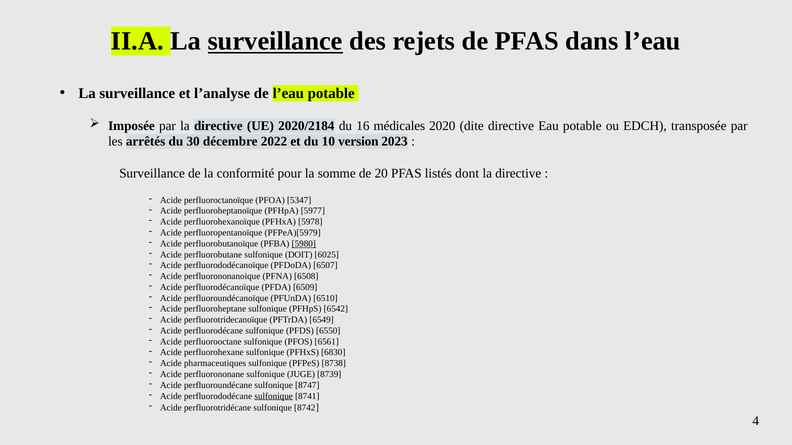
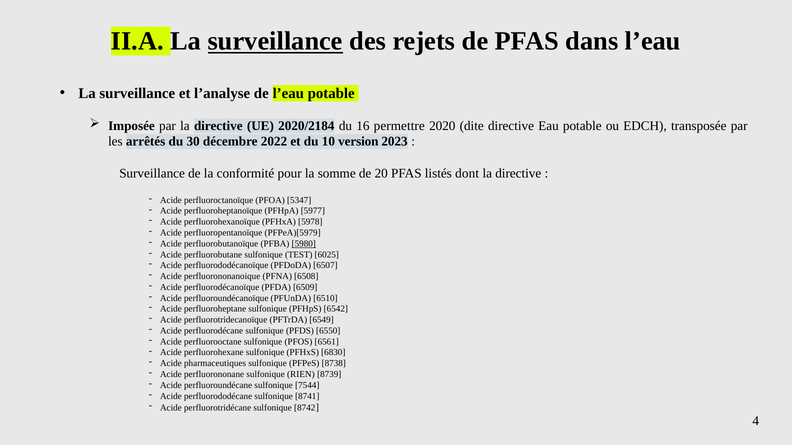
médicales: médicales -> permettre
DOIT: DOIT -> TEST
JUGE: JUGE -> RIEN
8747: 8747 -> 7544
sulfonique at (274, 396) underline: present -> none
